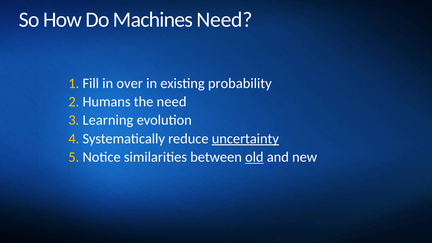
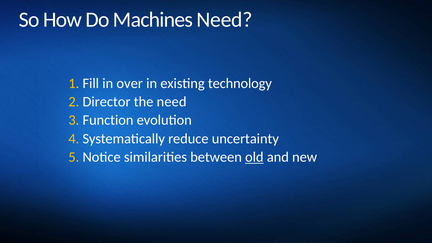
probability: probability -> technology
Humans: Humans -> Director
Learning: Learning -> Function
uncertainty underline: present -> none
